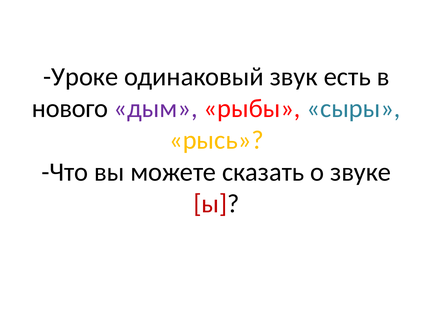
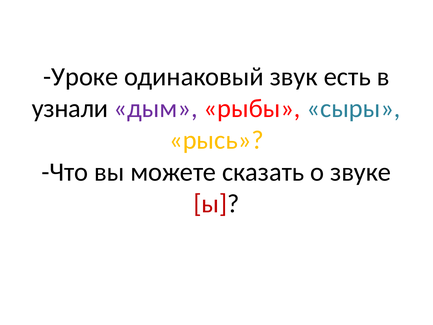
нового: нового -> узнали
